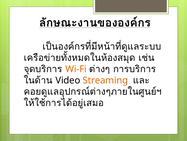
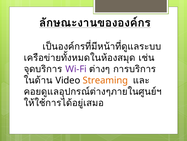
Wi-Fi colour: orange -> purple
